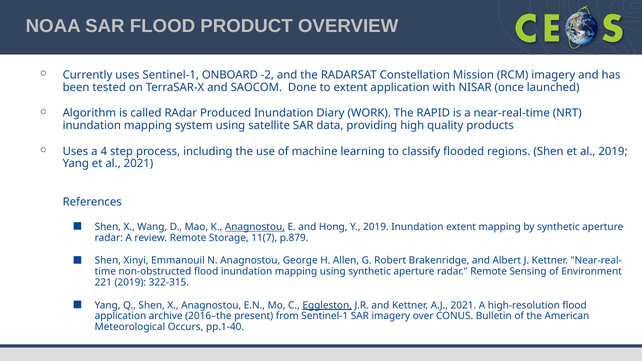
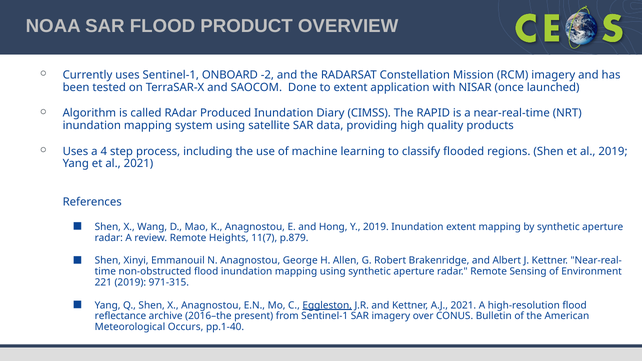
WORK: WORK -> CIMSS
Anagnostou at (255, 227) underline: present -> none
Storage: Storage -> Heights
322-315: 322-315 -> 971-315
application at (120, 316): application -> reflectance
